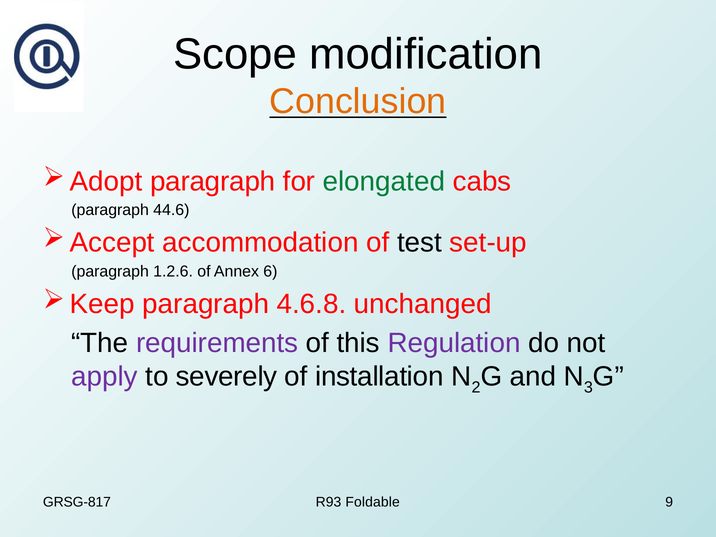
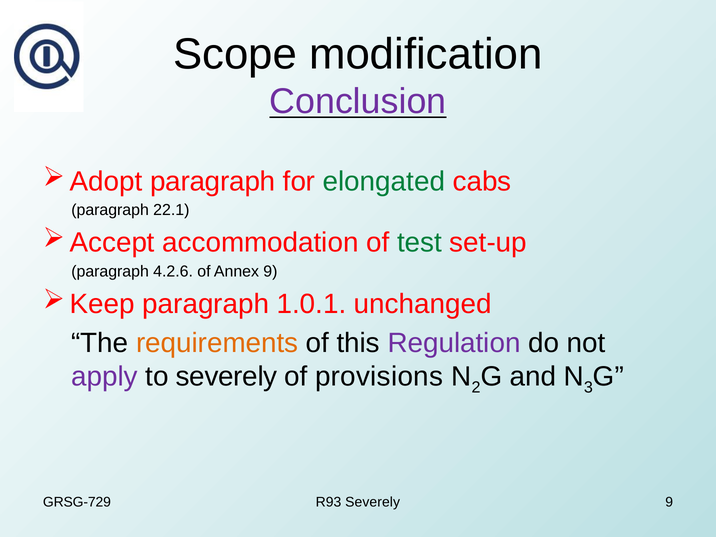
Conclusion colour: orange -> purple
44.6: 44.6 -> 22.1
test colour: black -> green
1.2.6: 1.2.6 -> 4.2.6
Annex 6: 6 -> 9
4.6.8: 4.6.8 -> 1.0.1
requirements colour: purple -> orange
installation: installation -> provisions
GRSG-817: GRSG-817 -> GRSG-729
R93 Foldable: Foldable -> Severely
